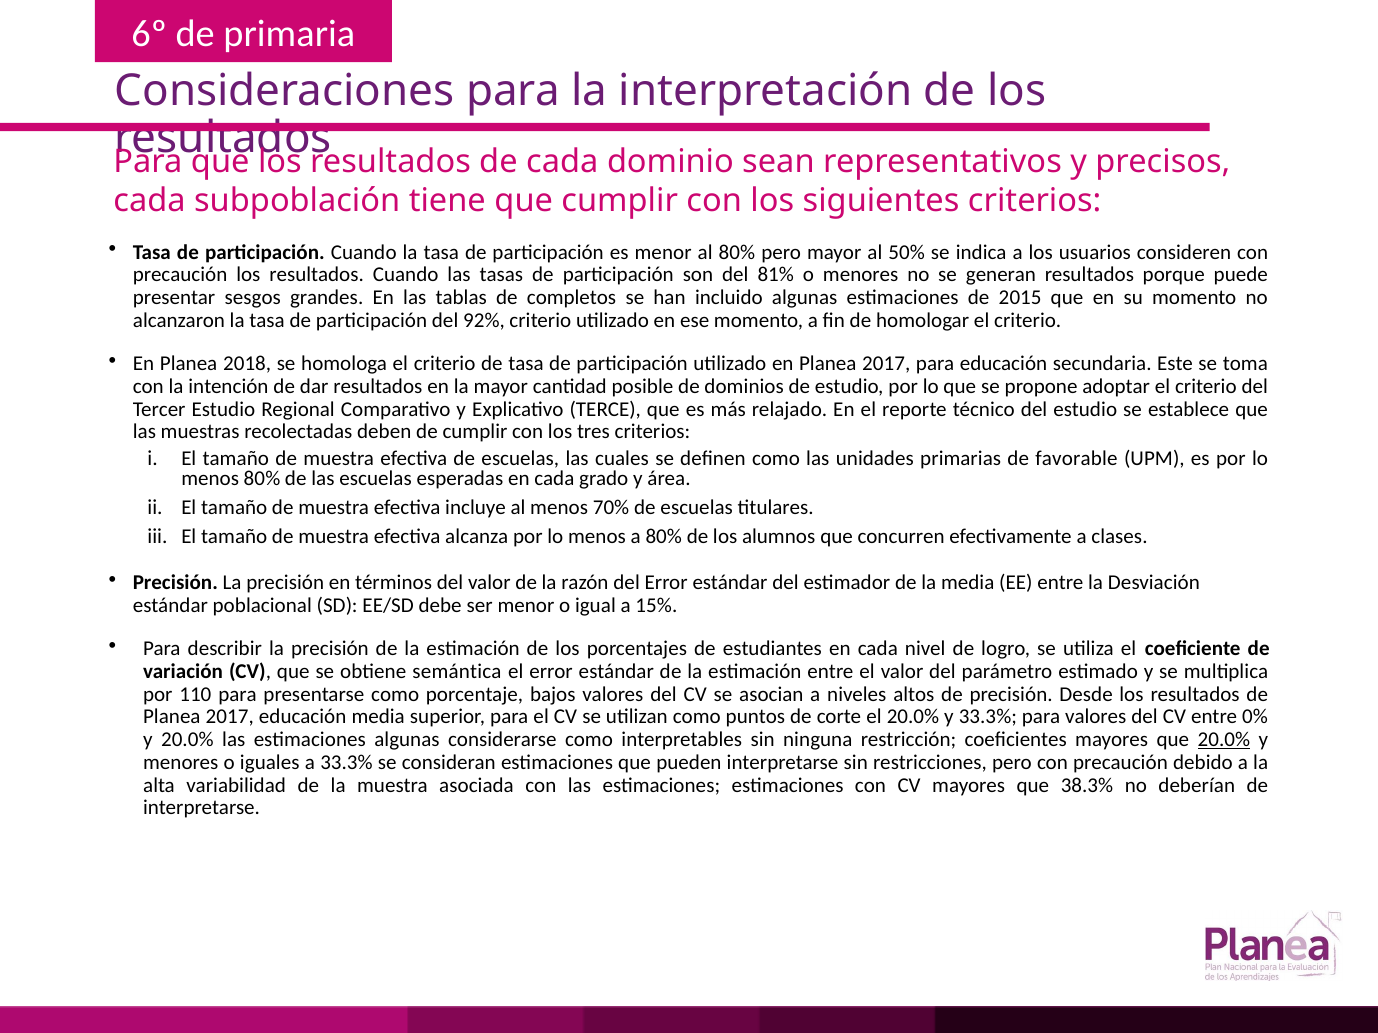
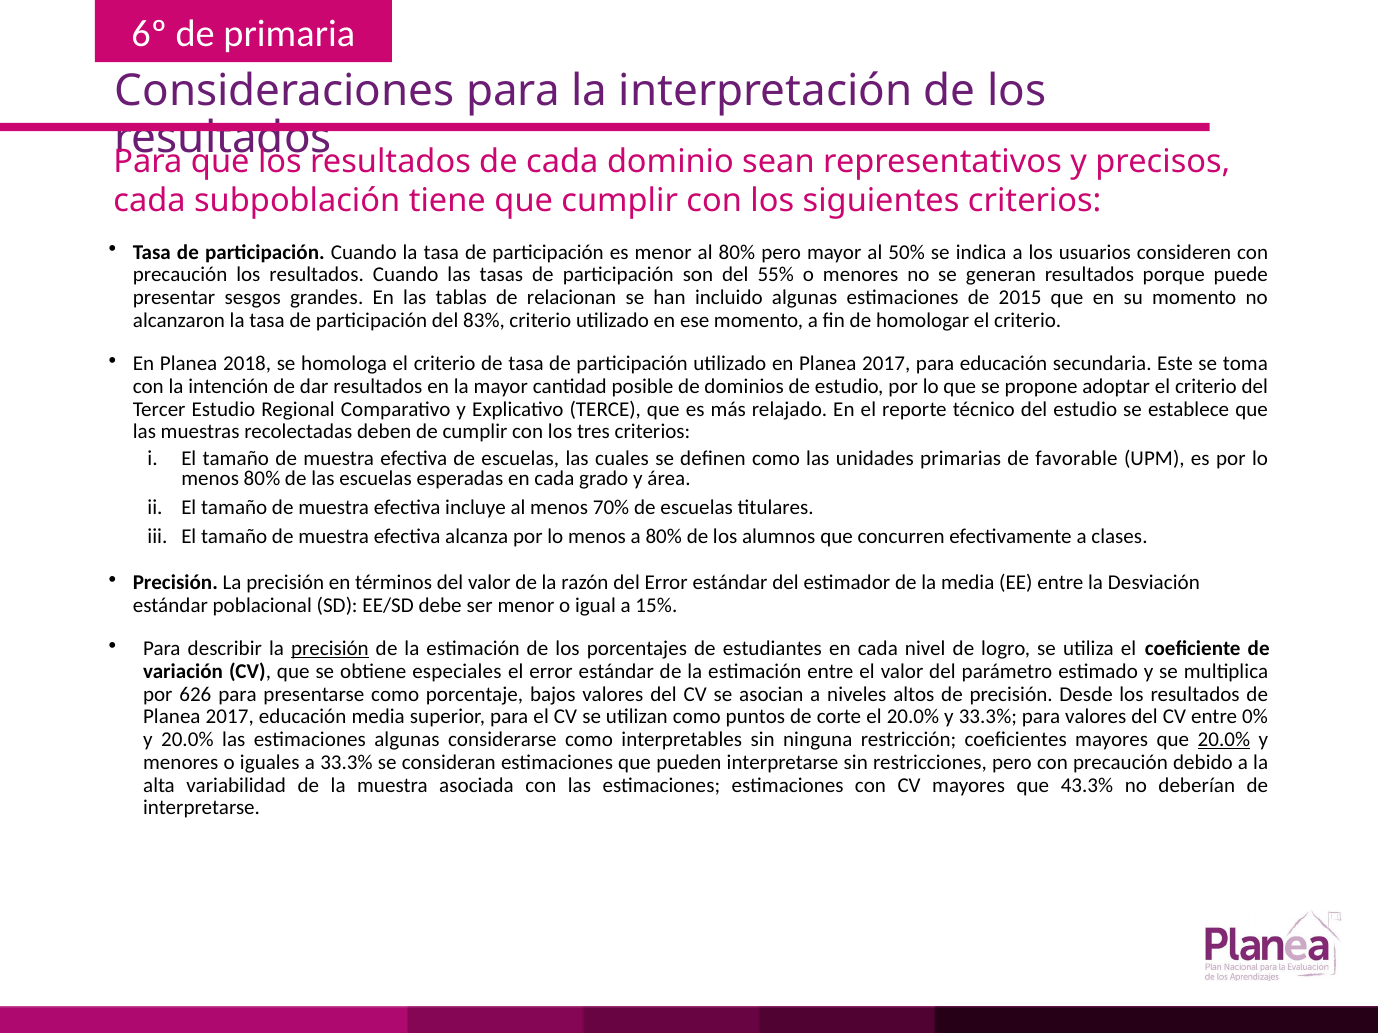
81%: 81% -> 55%
completos: completos -> relacionan
92%: 92% -> 83%
precisión at (330, 649) underline: none -> present
semántica: semántica -> especiales
110: 110 -> 626
38.3%: 38.3% -> 43.3%
